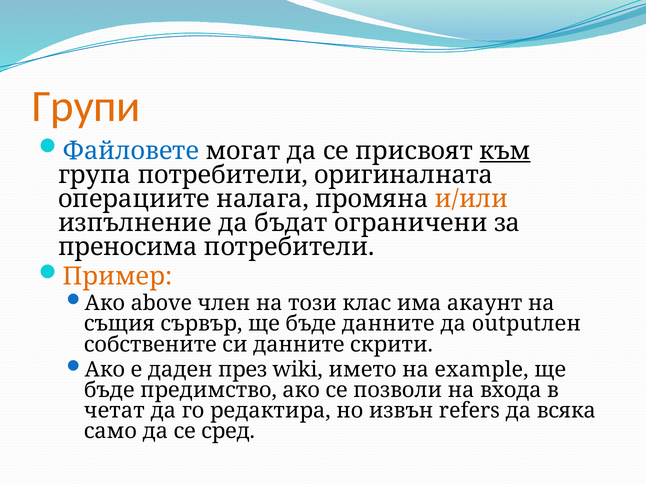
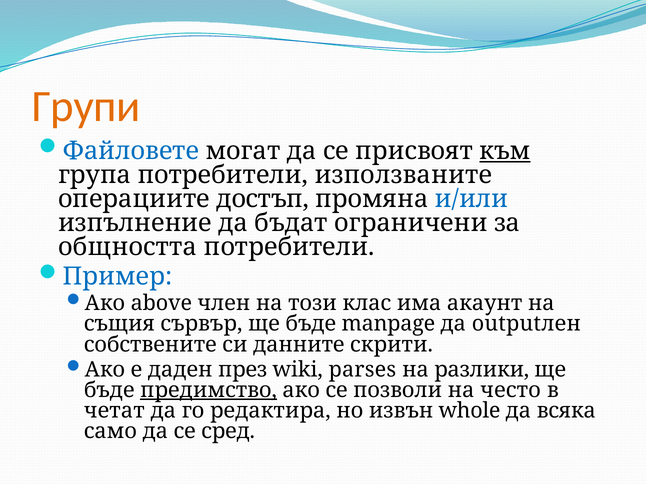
оригиналната: оригиналната -> използваните
налага: налага -> достъп
и/или colour: orange -> blue
преносима: преносима -> общността
Пример colour: orange -> blue
бъде данните: данните -> manpage
името: името -> parses
example: example -> разлики
предимство underline: none -> present
входа: входа -> често
refers: refers -> whole
